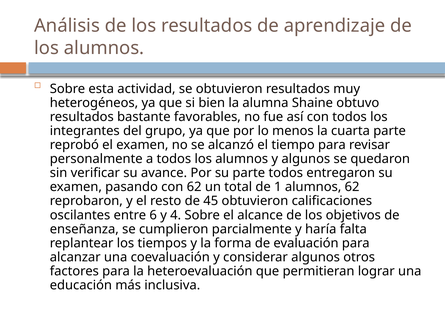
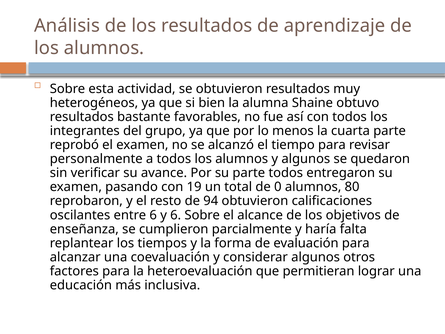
con 62: 62 -> 19
1: 1 -> 0
alumnos 62: 62 -> 80
45: 45 -> 94
y 4: 4 -> 6
